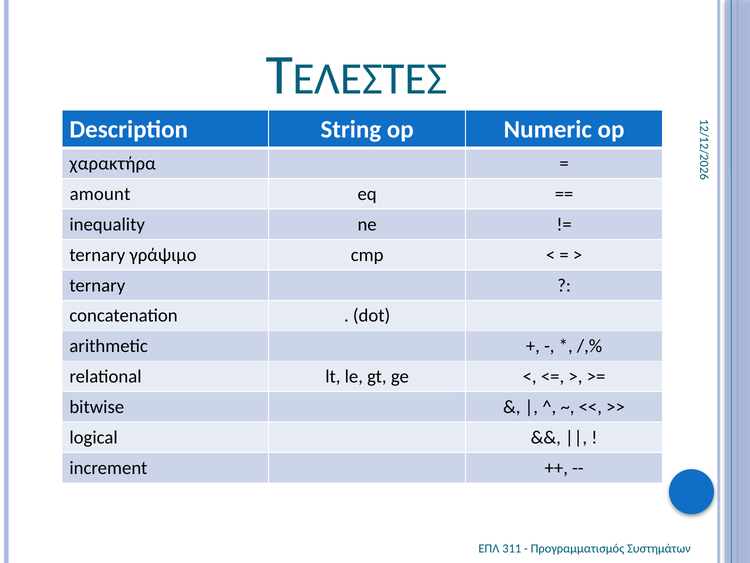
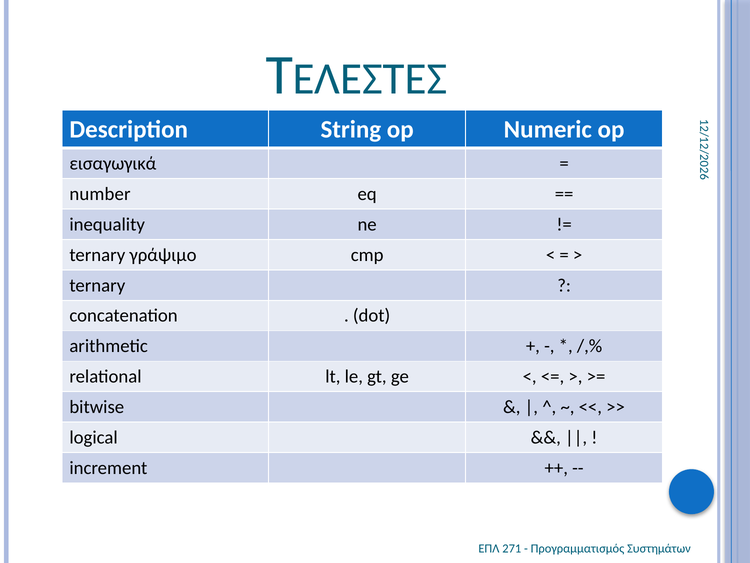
χαρακτήρα: χαρακτήρα -> εισαγωγικά
amount: amount -> number
311: 311 -> 271
